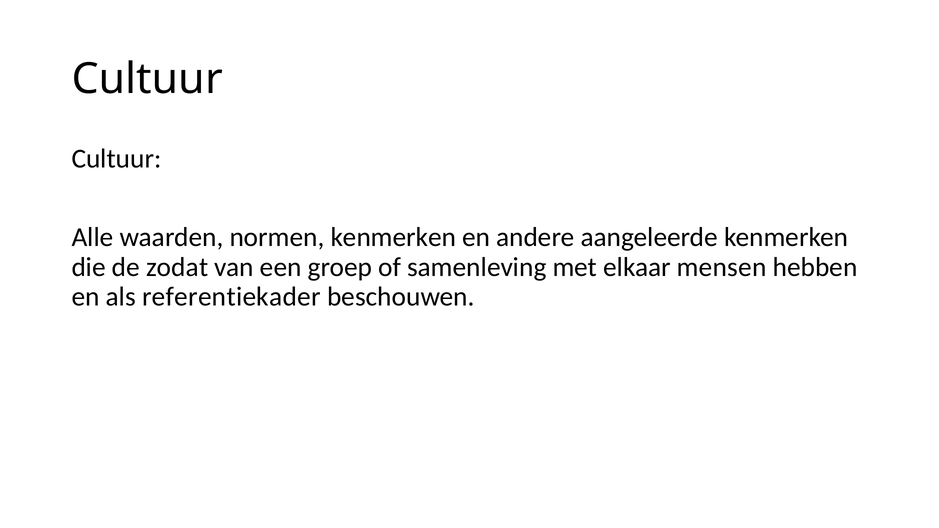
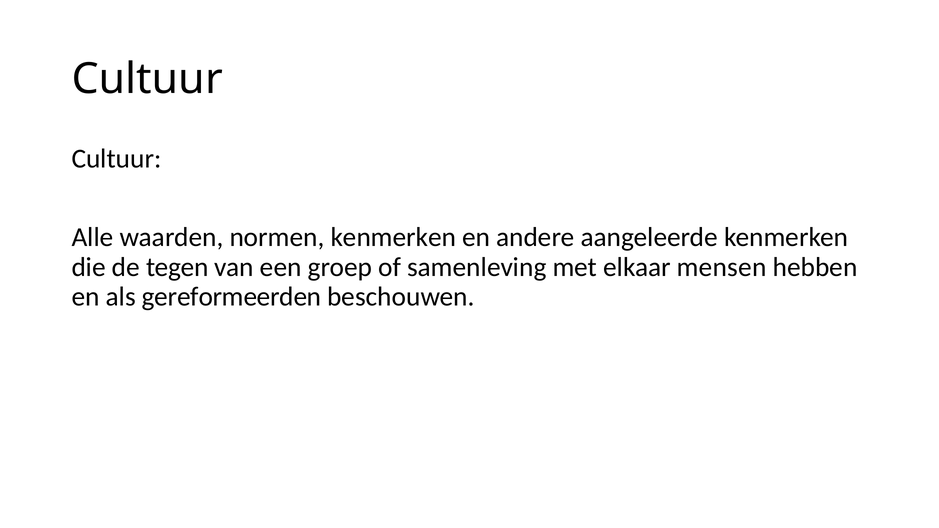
zodat: zodat -> tegen
referentiekader: referentiekader -> gereformeerden
